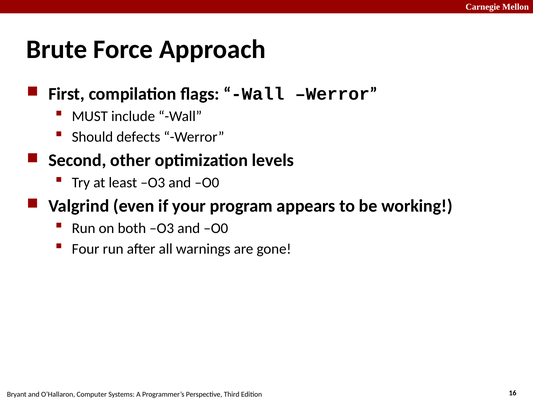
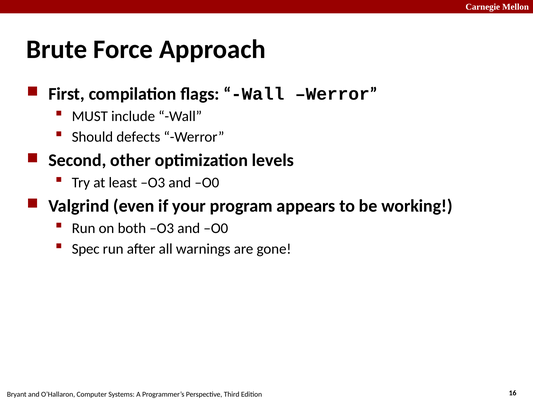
Four: Four -> Spec
